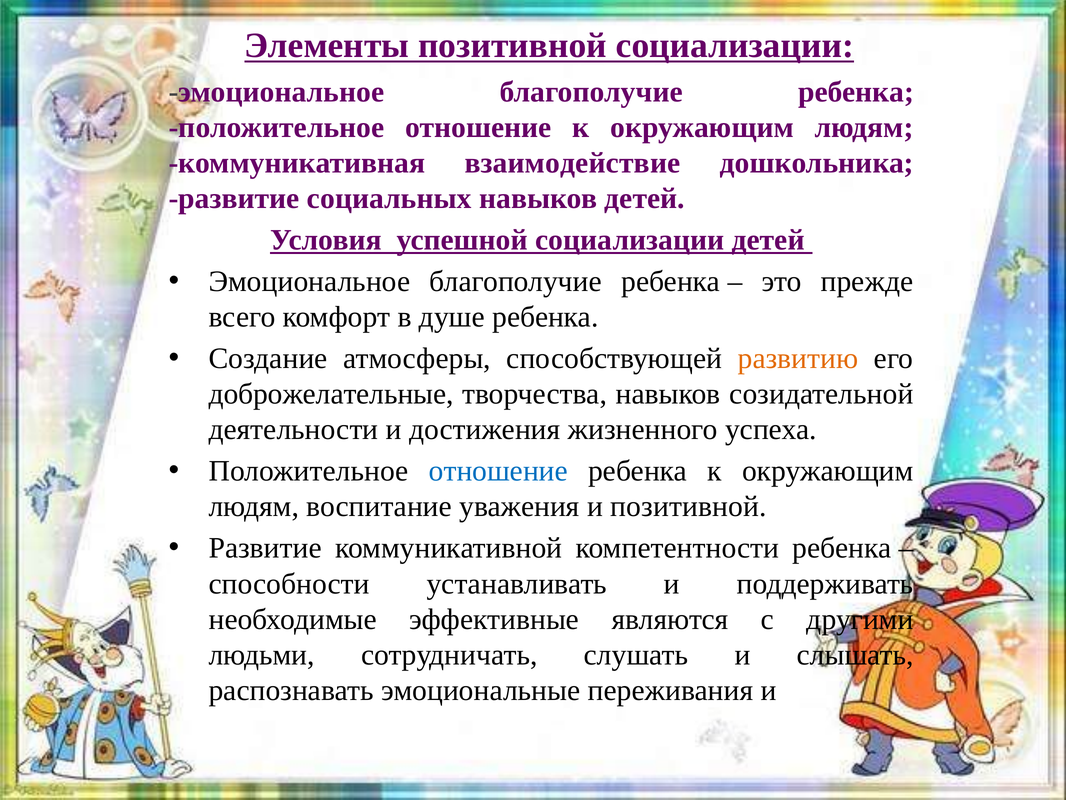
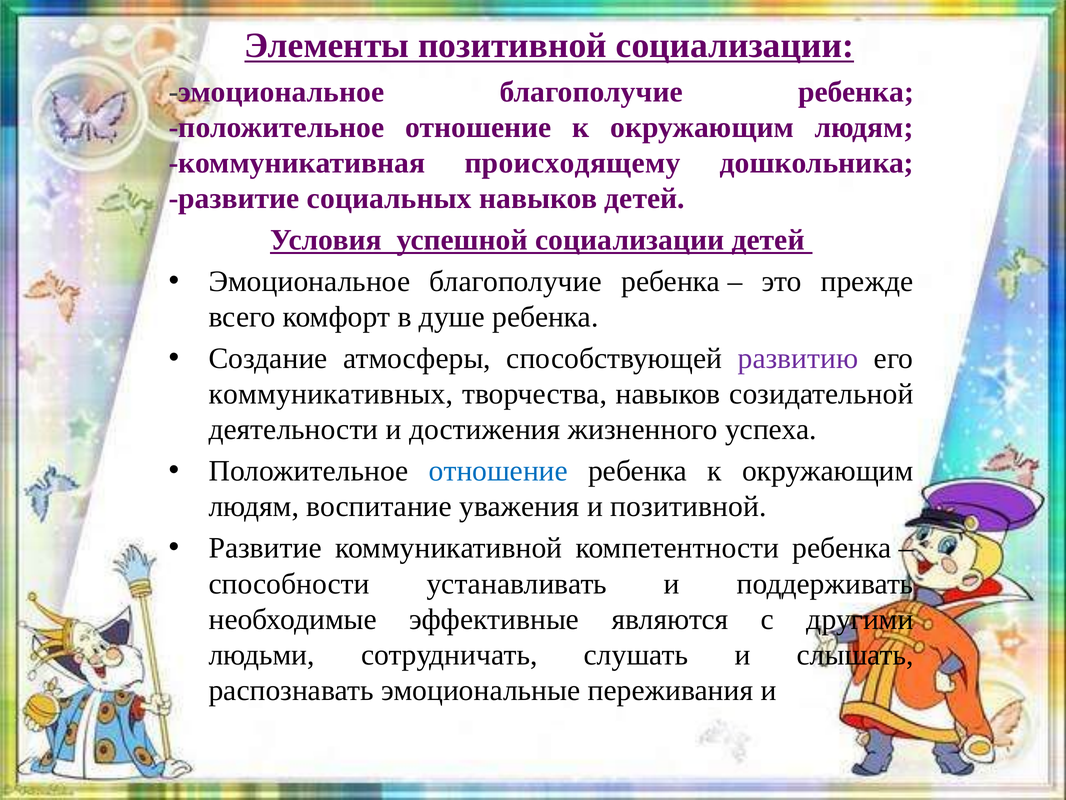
взаимодействие: взаимодействие -> происходящему
развитию colour: orange -> purple
доброжелательные: доброжелательные -> коммуникативных
